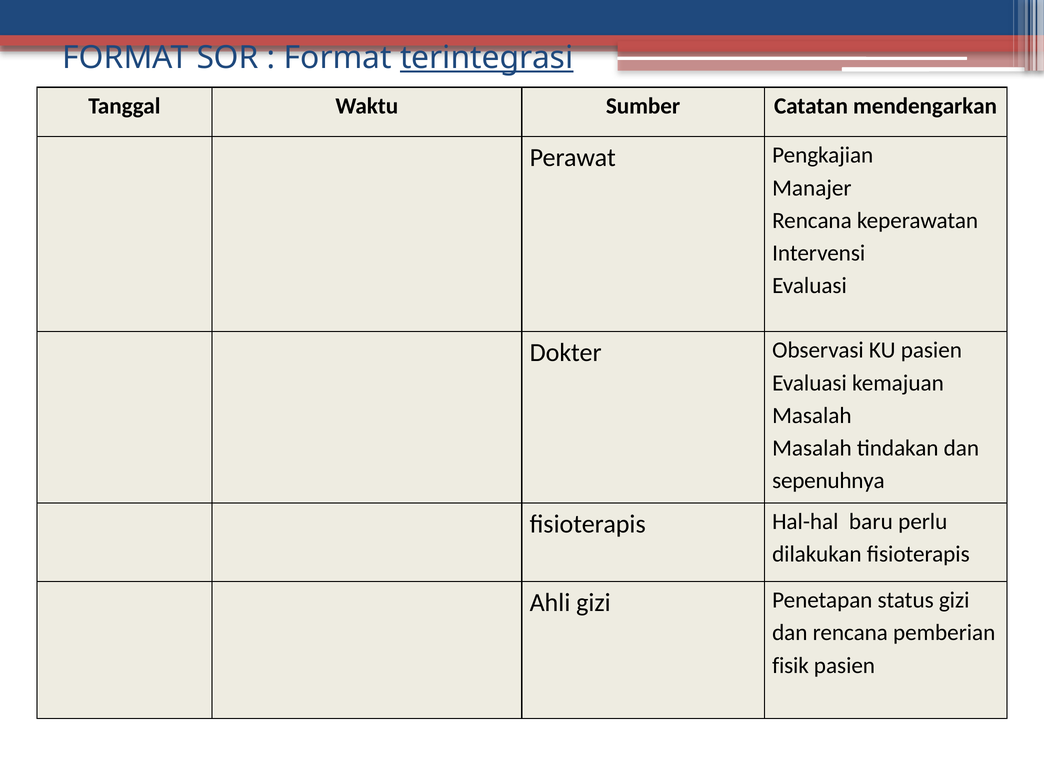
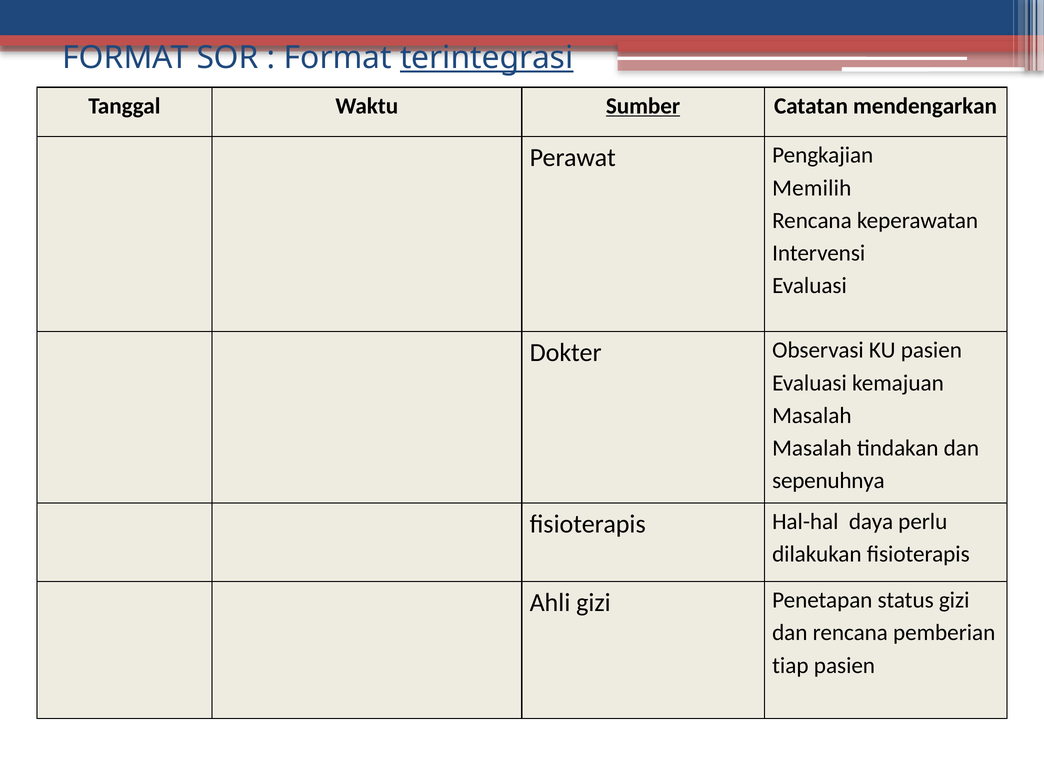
Sumber underline: none -> present
Manajer: Manajer -> Memilih
baru: baru -> daya
fisik: fisik -> tiap
